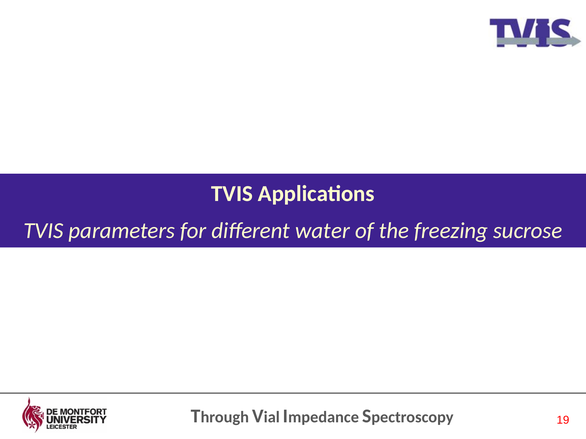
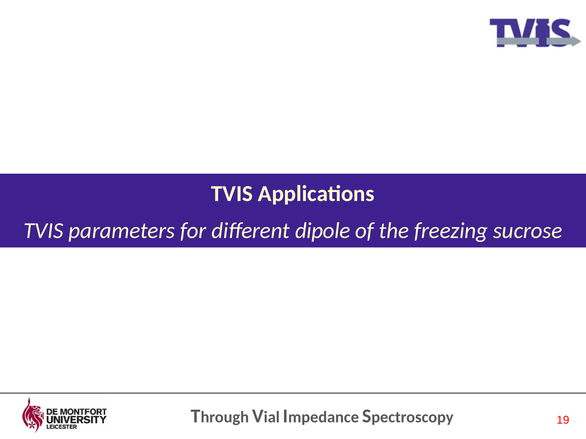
water: water -> dipole
